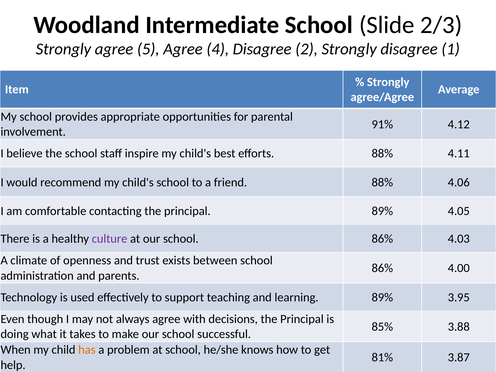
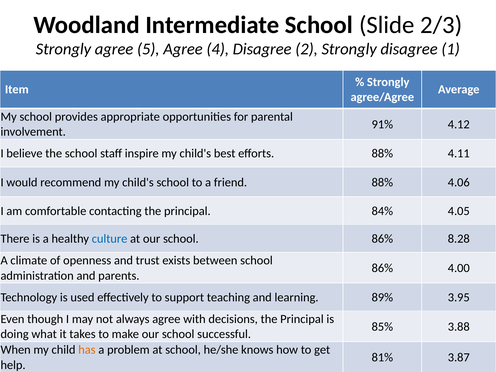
principal 89%: 89% -> 84%
culture colour: purple -> blue
4.03: 4.03 -> 8.28
